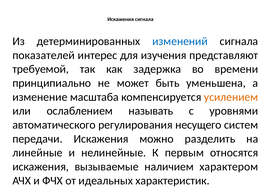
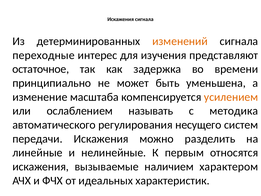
изменений colour: blue -> orange
показателей: показателей -> переходные
требуемой: требуемой -> остаточное
уровнями: уровнями -> методика
